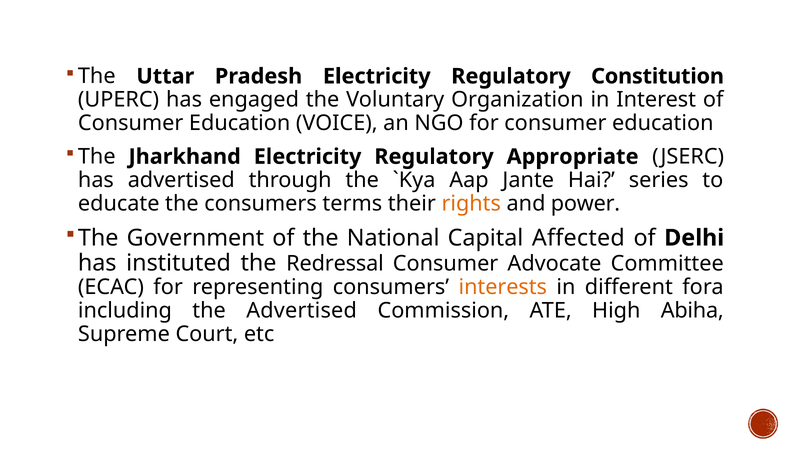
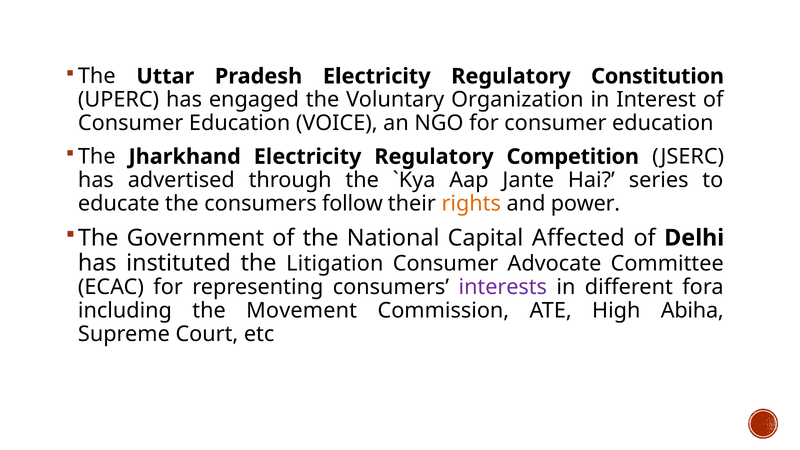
Appropriate: Appropriate -> Competition
terms: terms -> follow
Redressal: Redressal -> Litigation
interests colour: orange -> purple
the Advertised: Advertised -> Movement
